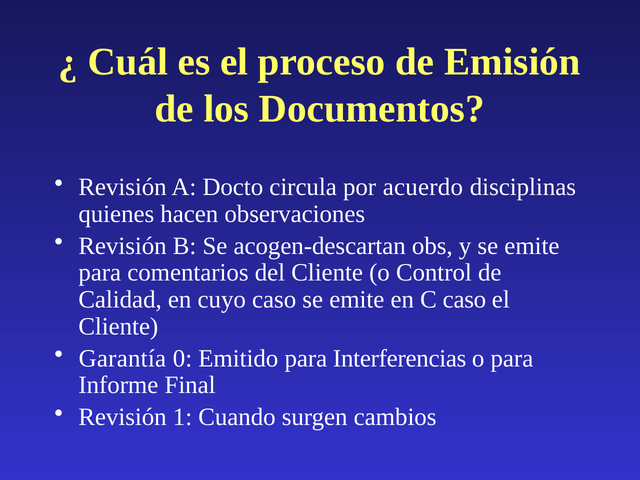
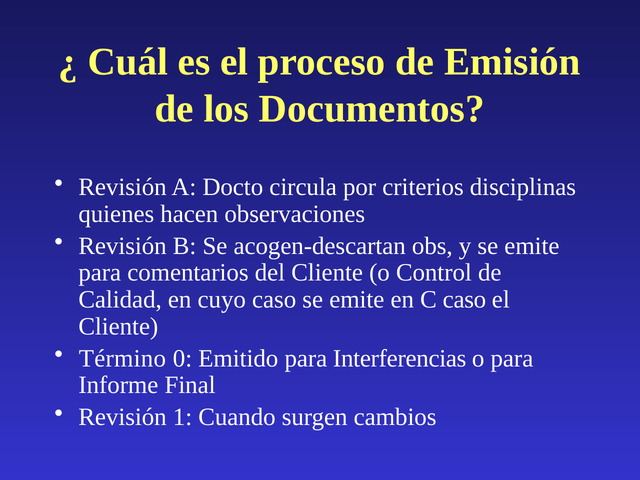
acuerdo: acuerdo -> criterios
Garantía: Garantía -> Término
